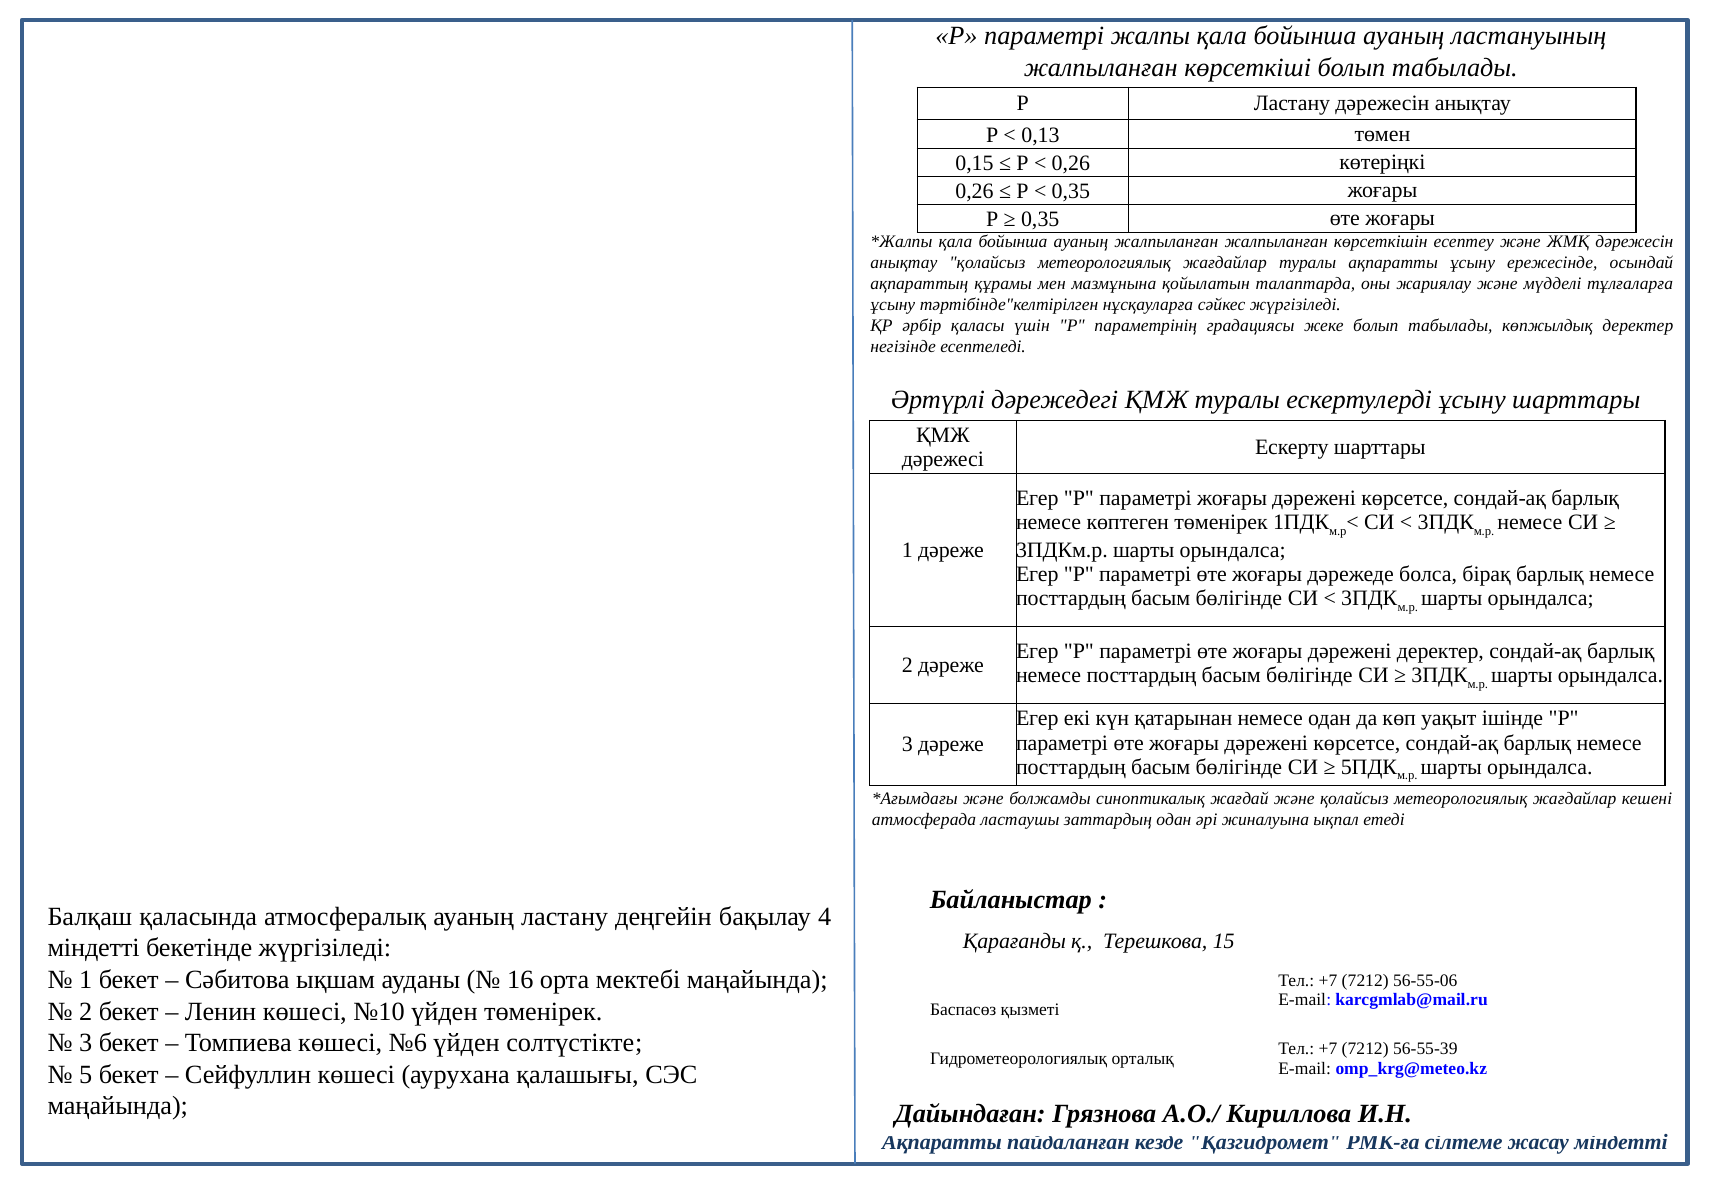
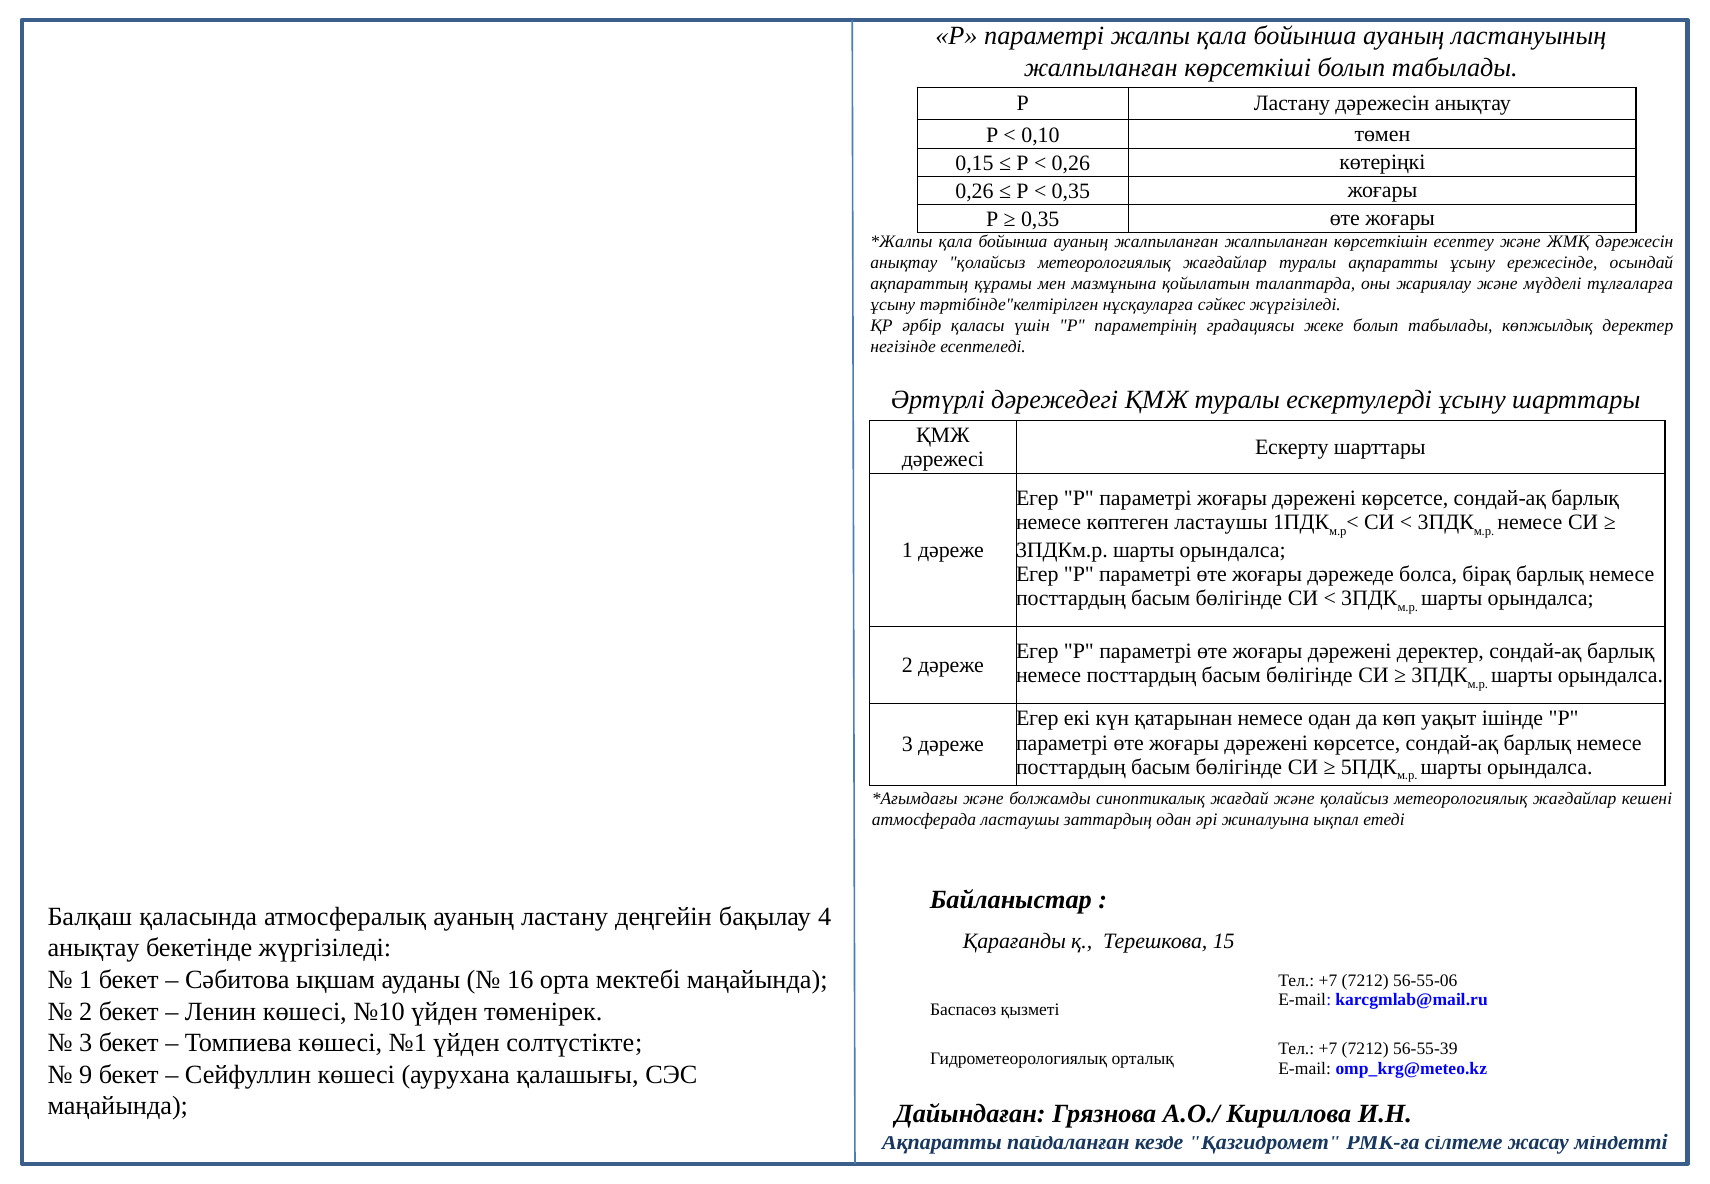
0,13: 0,13 -> 0,10
көптеген төменірек: төменірек -> ластаушы
міндетті at (94, 948): міндетті -> анықтау
№6: №6 -> №1
5: 5 -> 9
